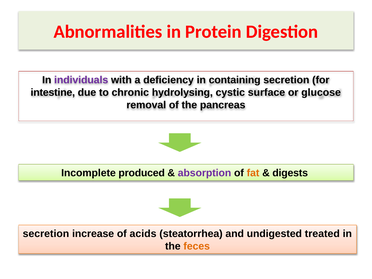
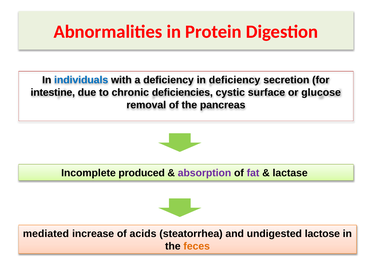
individuals colour: purple -> blue
in containing: containing -> deficiency
hydrolysing: hydrolysing -> deficiencies
fat colour: orange -> purple
digests: digests -> lactase
secretion at (46, 234): secretion -> mediated
treated: treated -> lactose
